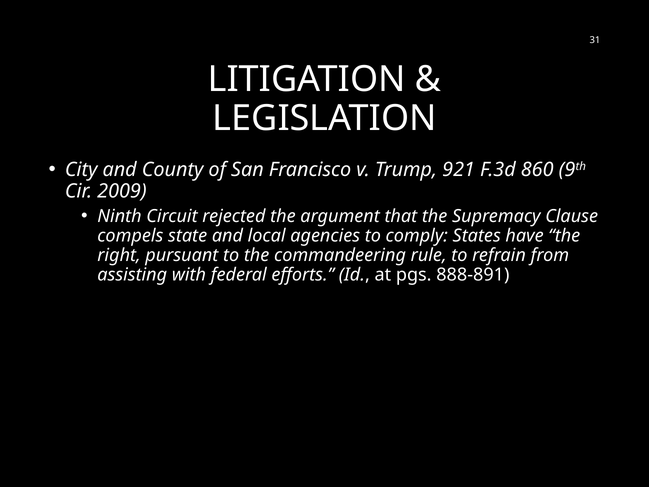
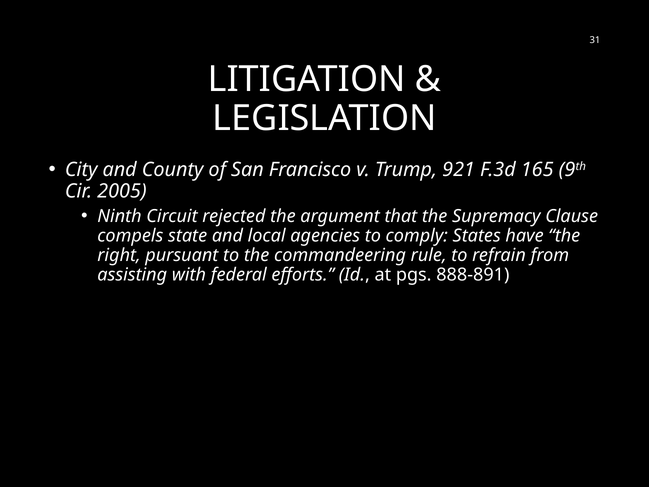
860: 860 -> 165
2009: 2009 -> 2005
